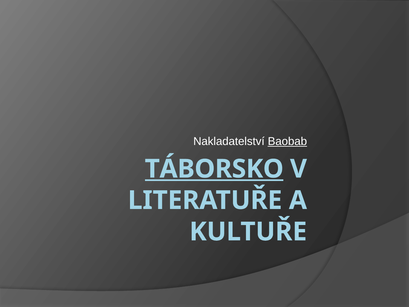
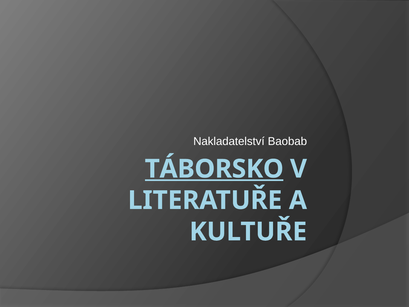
Baobab underline: present -> none
